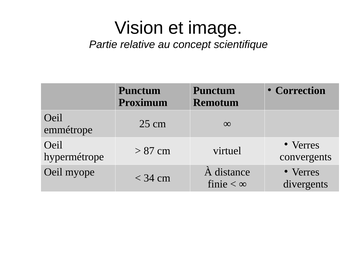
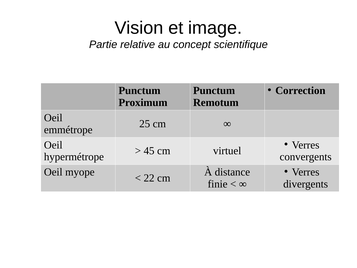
87: 87 -> 45
34: 34 -> 22
